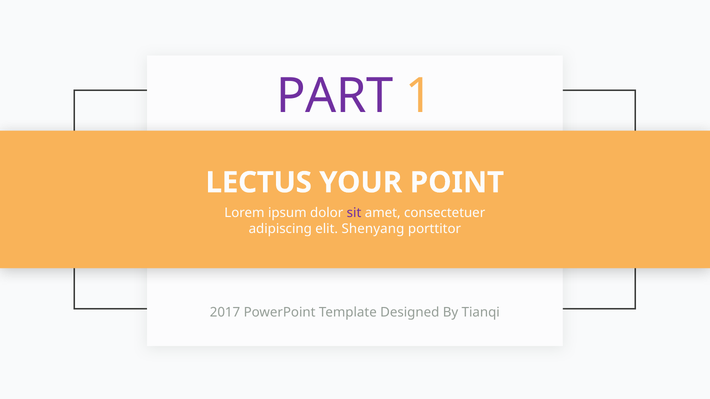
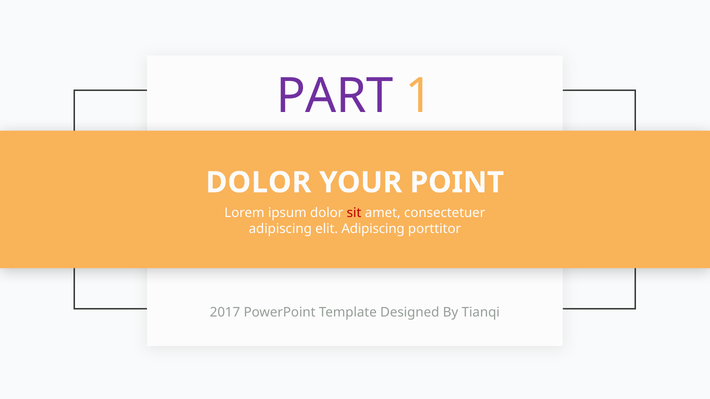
LECTUS at (259, 183): LECTUS -> DOLOR
sit colour: purple -> red
elit Shenyang: Shenyang -> Adipiscing
